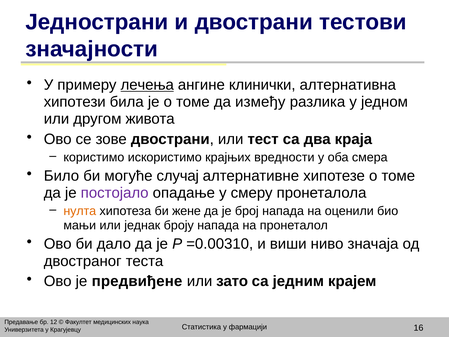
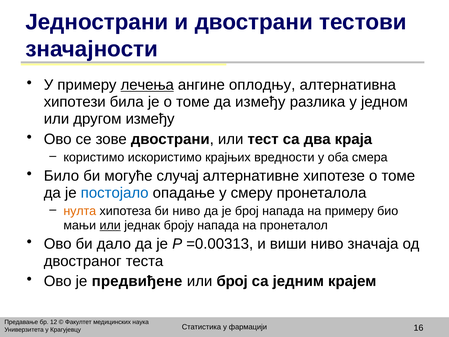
клинички: клинички -> оплодњу
другом живота: живота -> између
постојало colour: purple -> blue
би жене: жене -> ниво
на оценили: оценили -> примеру
или at (110, 225) underline: none -> present
=0.00310: =0.00310 -> =0.00313
или зато: зато -> број
